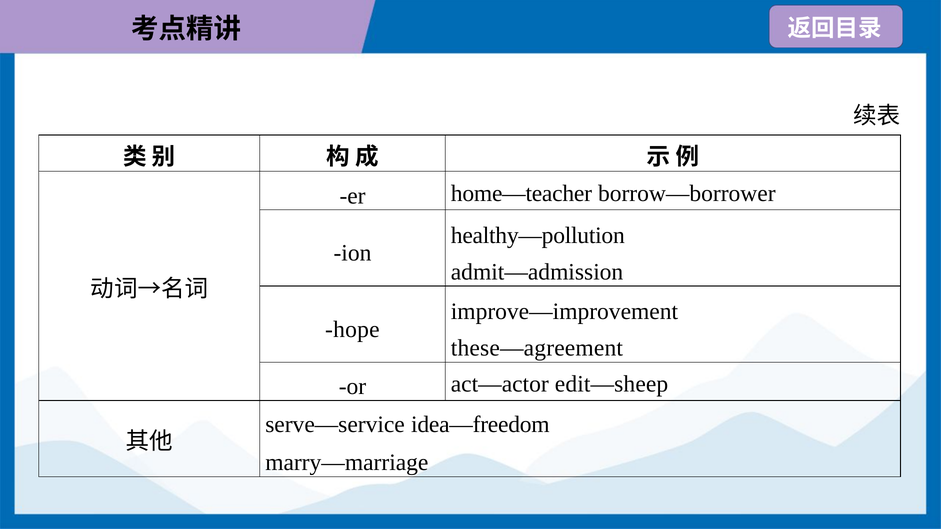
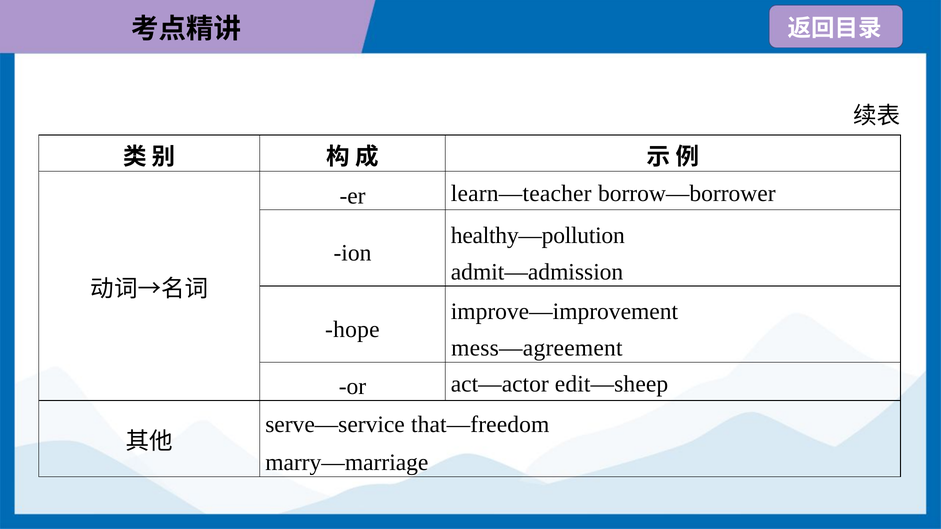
home—teacher: home—teacher -> learn—teacher
these—agreement: these—agreement -> mess—agreement
idea—freedom: idea—freedom -> that—freedom
